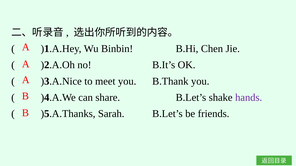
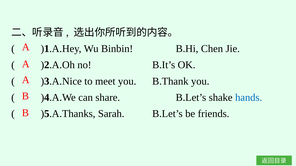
hands colour: purple -> blue
